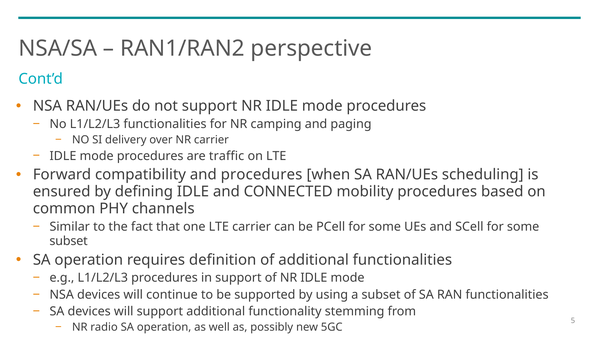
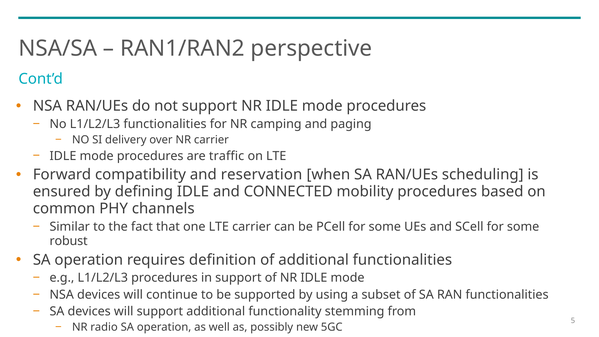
and procedures: procedures -> reservation
subset at (69, 241): subset -> robust
